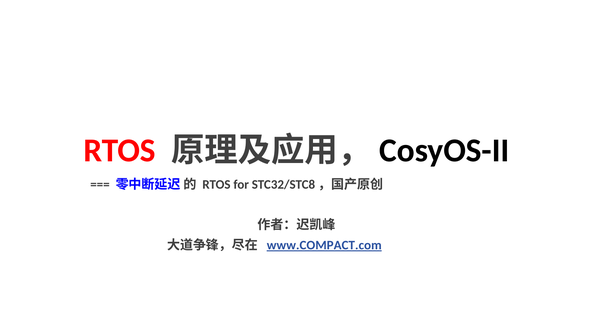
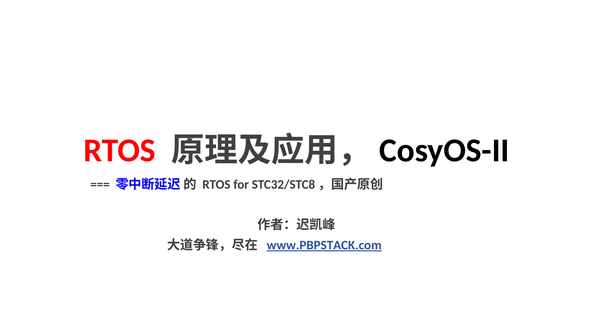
www.COMPACT.com: www.COMPACT.com -> www.PBPSTACK.com
